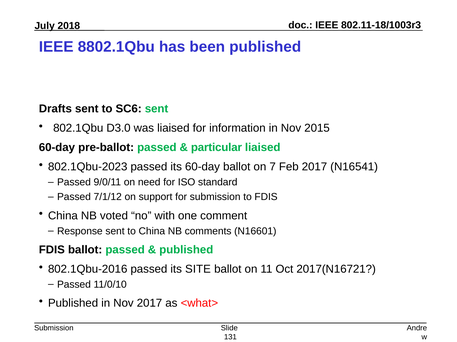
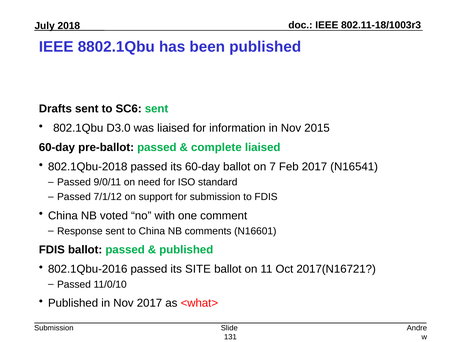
particular: particular -> complete
802.1Qbu-2023: 802.1Qbu-2023 -> 802.1Qbu-2018
